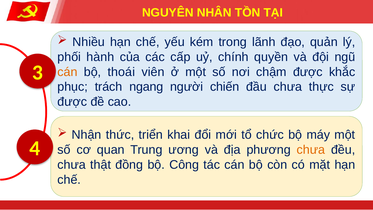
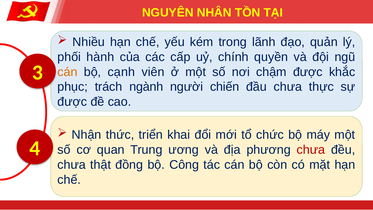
thoái: thoái -> cạnh
ngang: ngang -> ngành
chưa at (311, 150) colour: orange -> red
